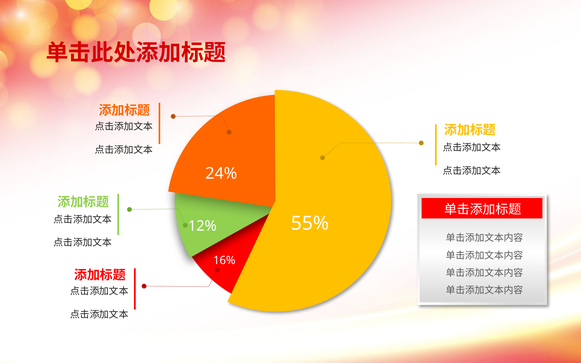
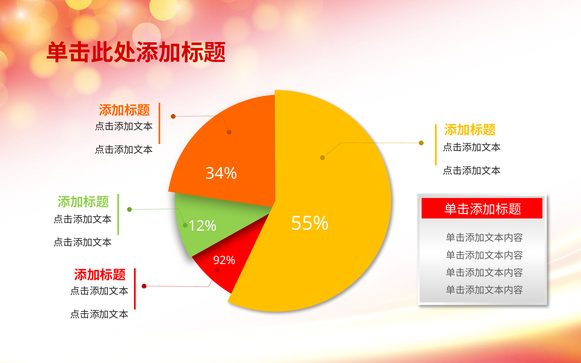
24%: 24% -> 34%
16%: 16% -> 92%
